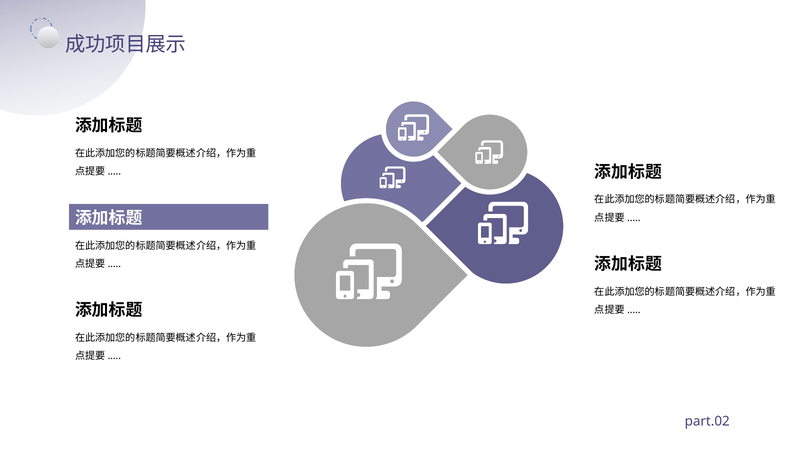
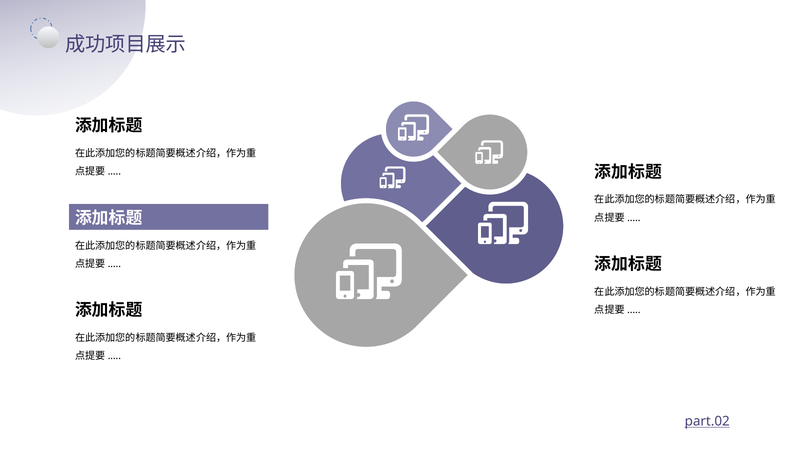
part.02 underline: none -> present
